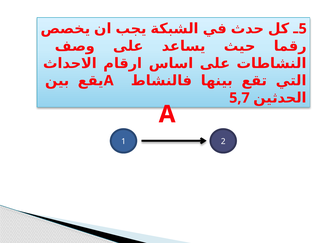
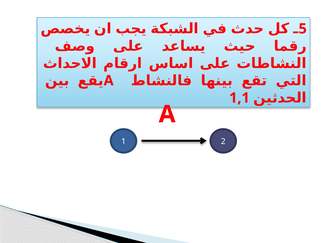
5,7: 5,7 -> 1,1
